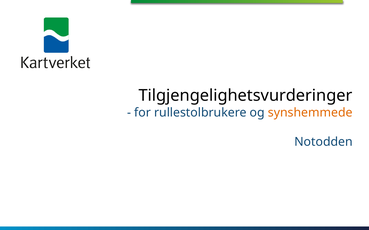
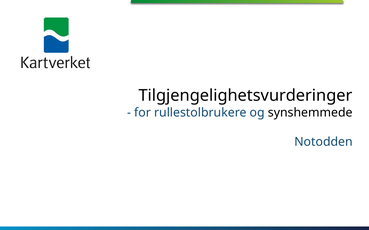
synshemmede colour: orange -> black
